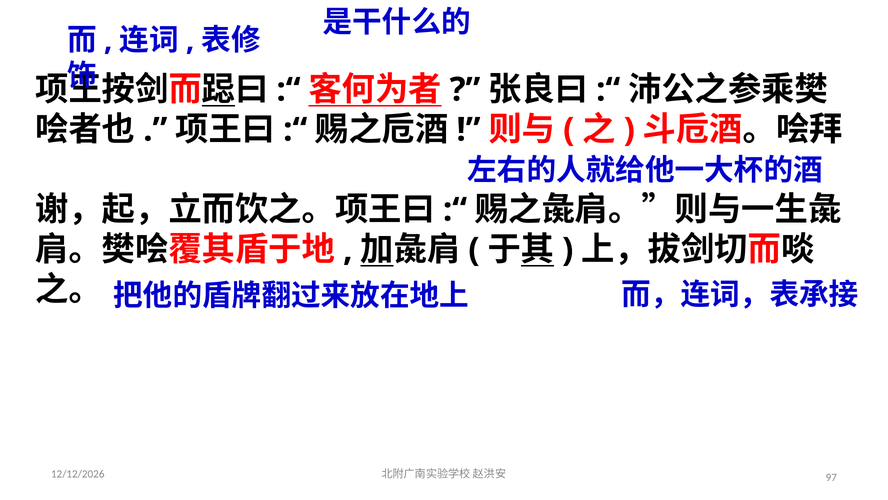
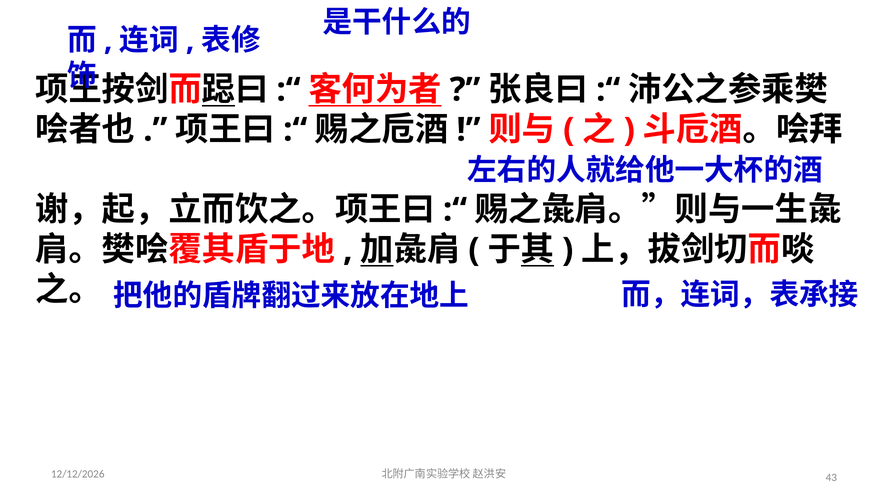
97: 97 -> 43
